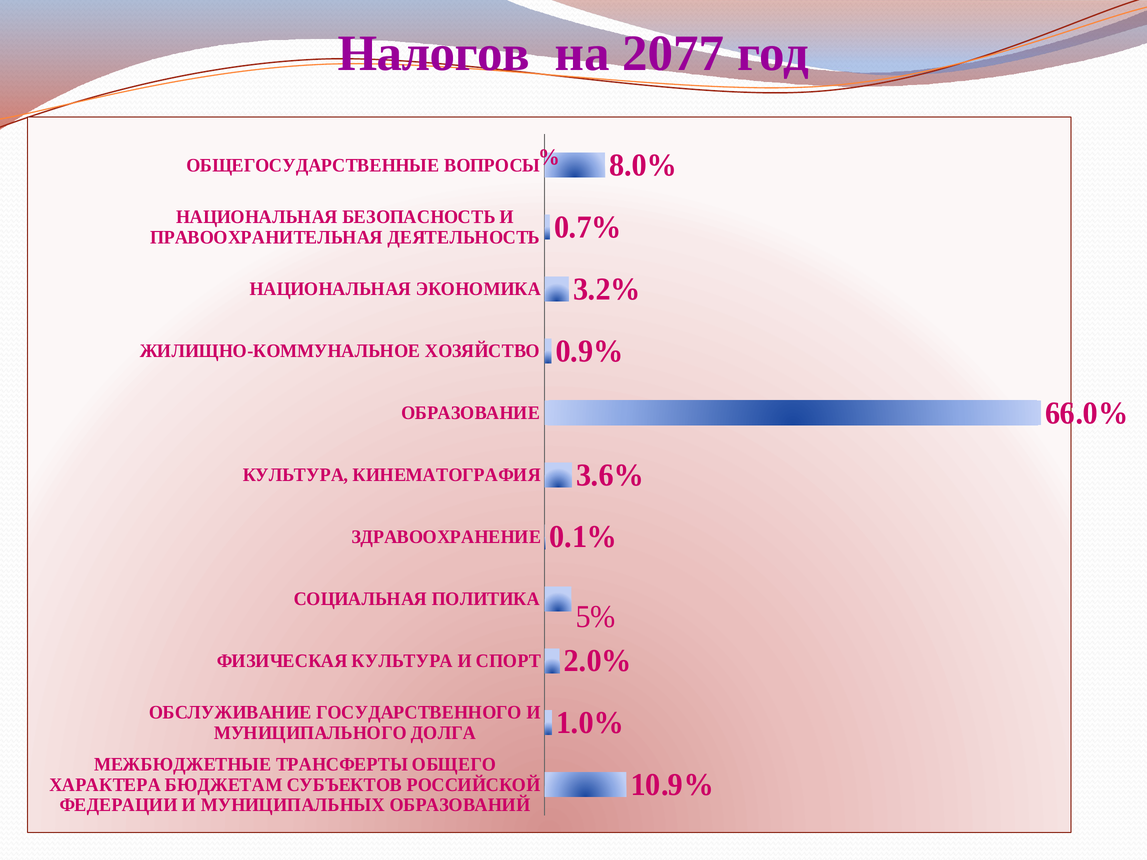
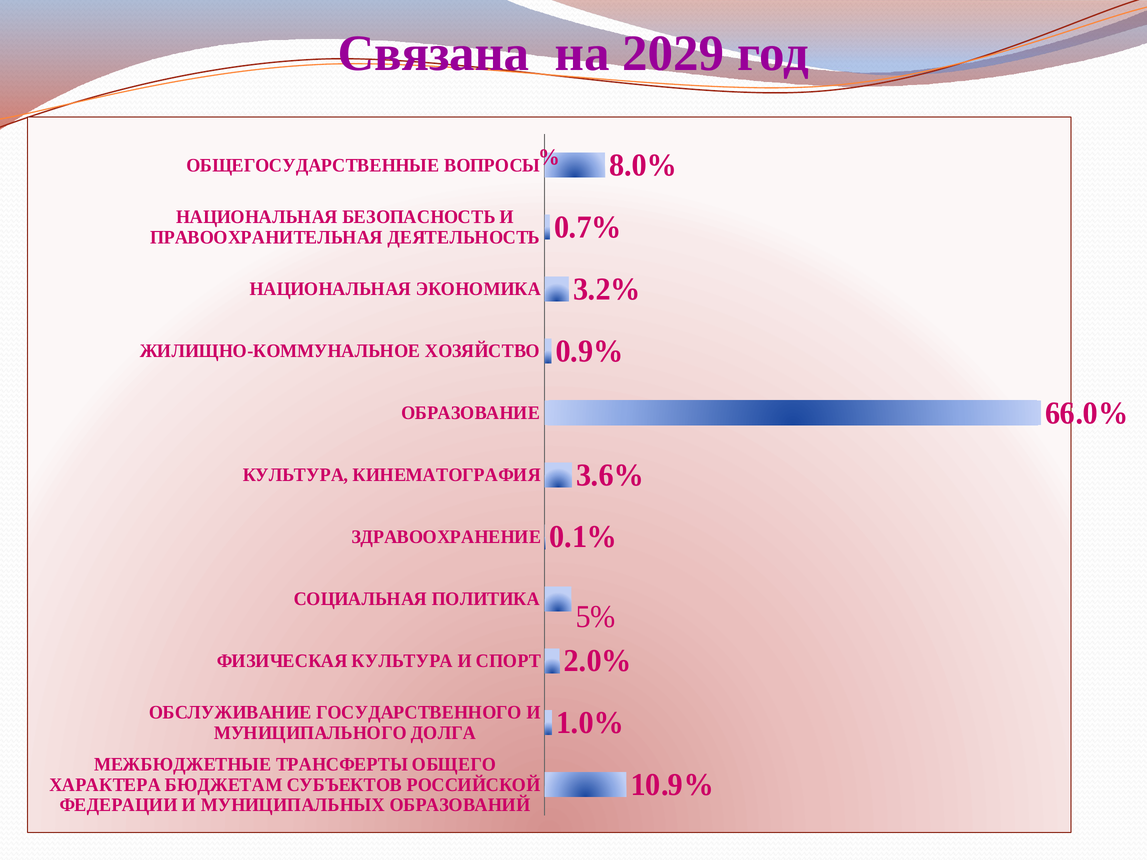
Налогов: Налогов -> Связана
2077: 2077 -> 2029
